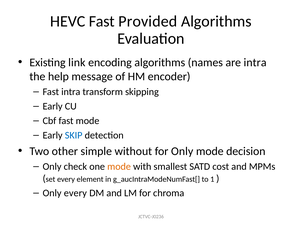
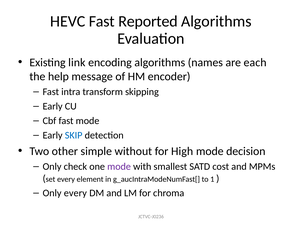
Provided: Provided -> Reported
are intra: intra -> each
for Only: Only -> High
mode at (119, 166) colour: orange -> purple
